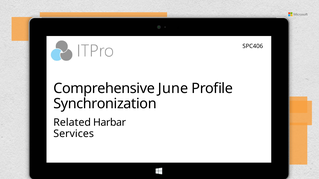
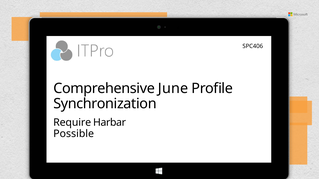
Related: Related -> Require
Services: Services -> Possible
